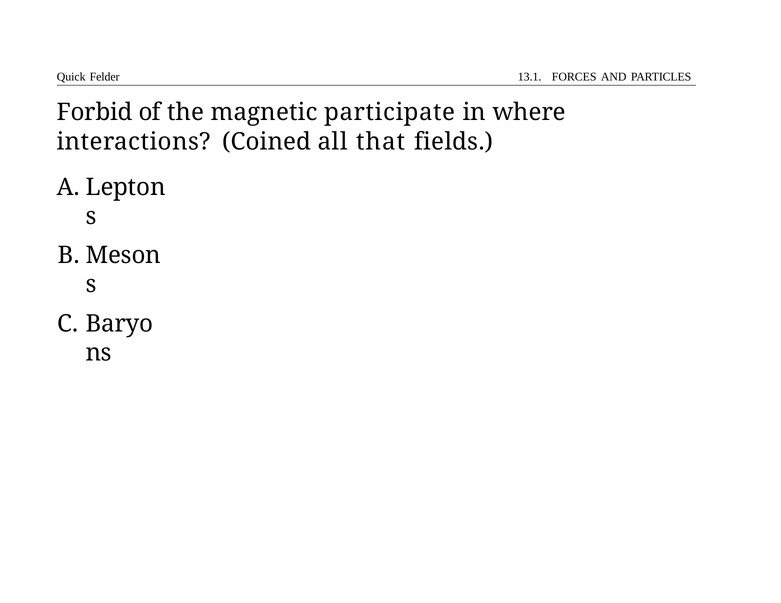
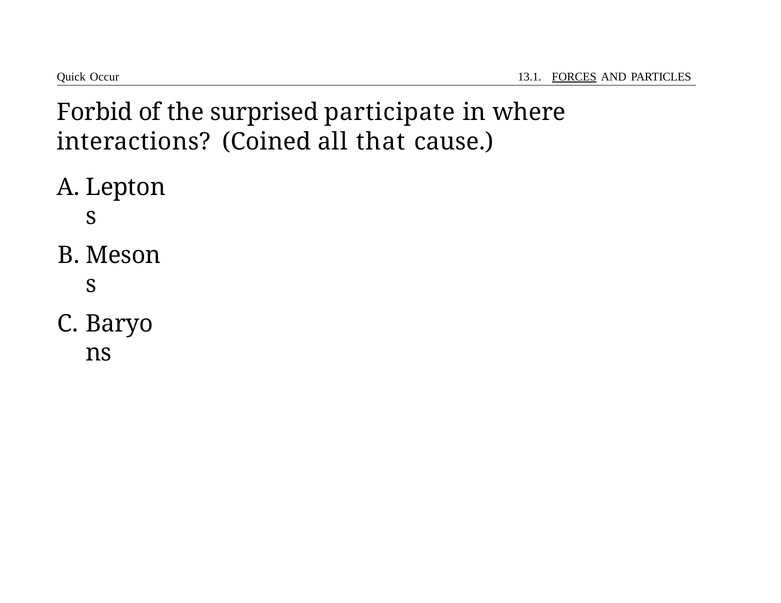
Felder: Felder -> Occur
FORCES underline: none -> present
magnetic: magnetic -> surprised
fields: fields -> cause
